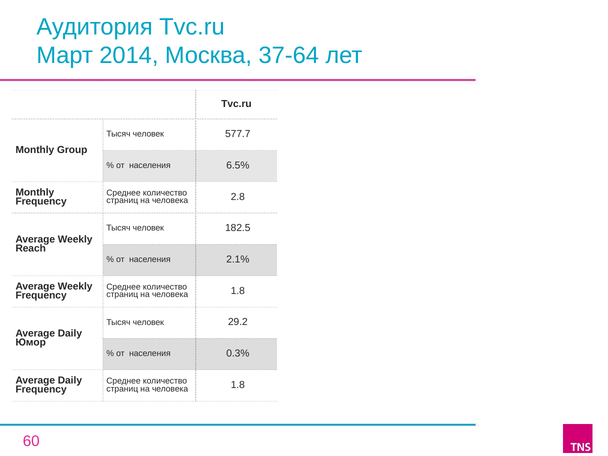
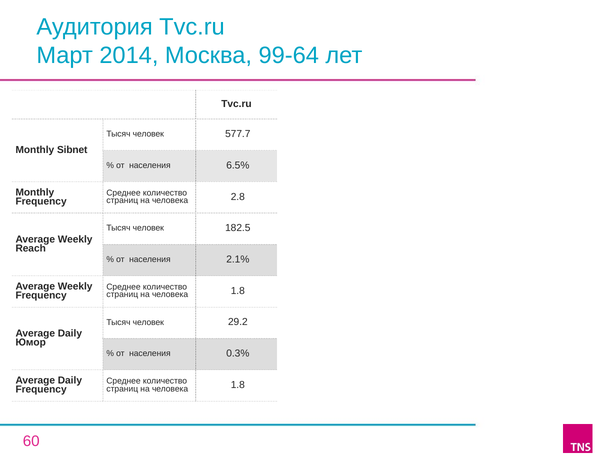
37-64: 37-64 -> 99-64
Group: Group -> Sibnet
